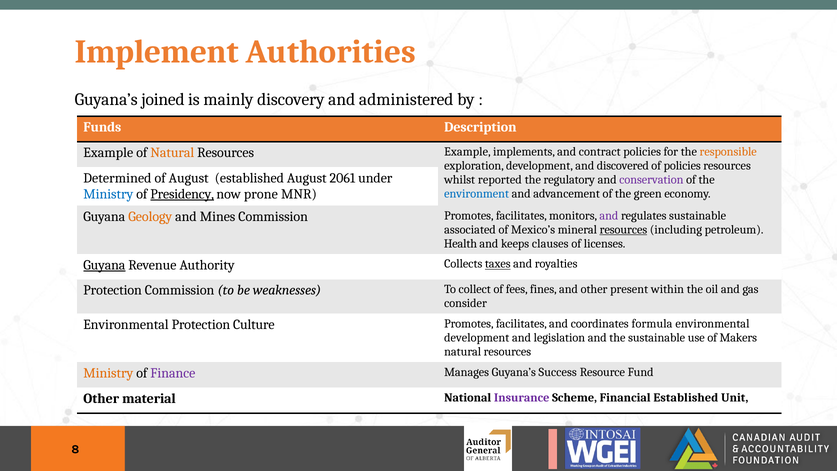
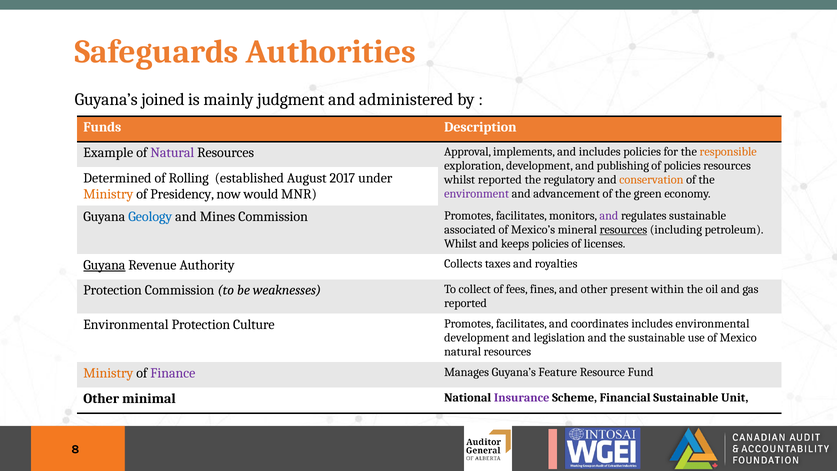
Implement: Implement -> Safeguards
discovery: discovery -> judgment
Natural at (172, 153) colour: orange -> purple
Resources Example: Example -> Approval
and contract: contract -> includes
discovered: discovered -> publishing
of August: August -> Rolling
2061: 2061 -> 2017
conservation colour: purple -> orange
Ministry at (108, 194) colour: blue -> orange
Presidency underline: present -> none
prone: prone -> would
environment colour: blue -> purple
Geology colour: orange -> blue
Health at (461, 243): Health -> Whilst
keeps clauses: clauses -> policies
taxes underline: present -> none
consider at (466, 303): consider -> reported
coordinates formula: formula -> includes
Makers: Makers -> Mexico
Success: Success -> Feature
material: material -> minimal
Financial Established: Established -> Sustainable
